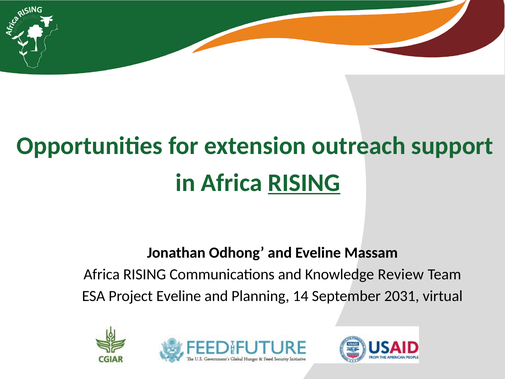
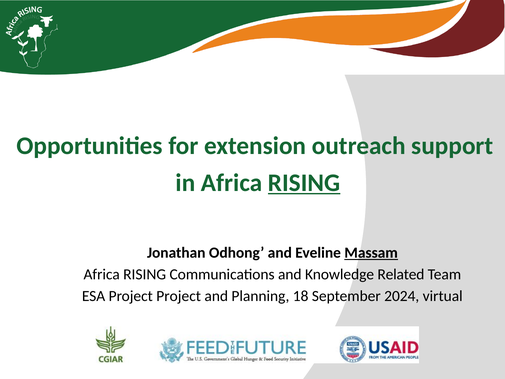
Massam underline: none -> present
Review: Review -> Related
Project Eveline: Eveline -> Project
14: 14 -> 18
2031: 2031 -> 2024
